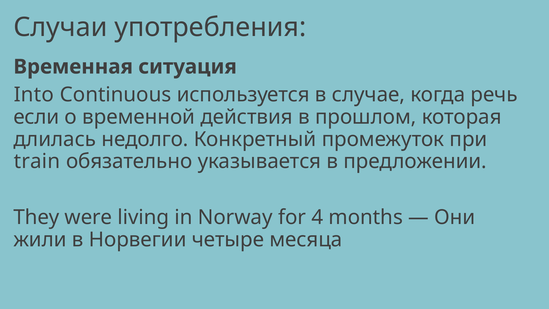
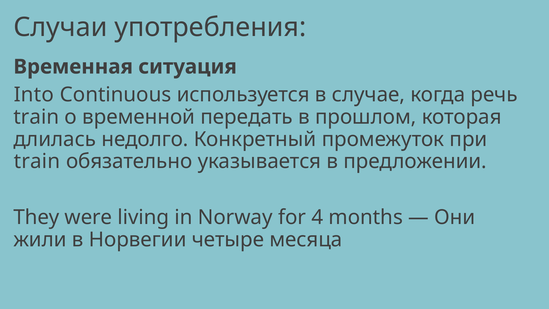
если at (36, 117): если -> train
действия: действия -> передать
